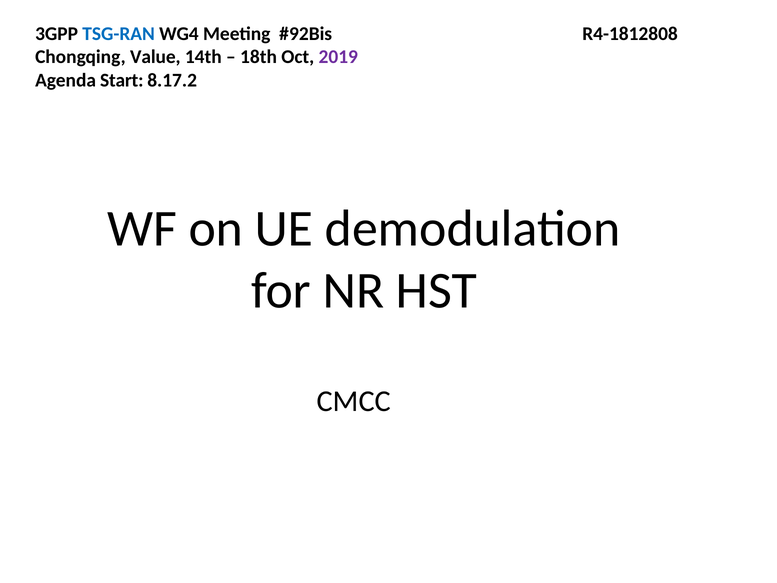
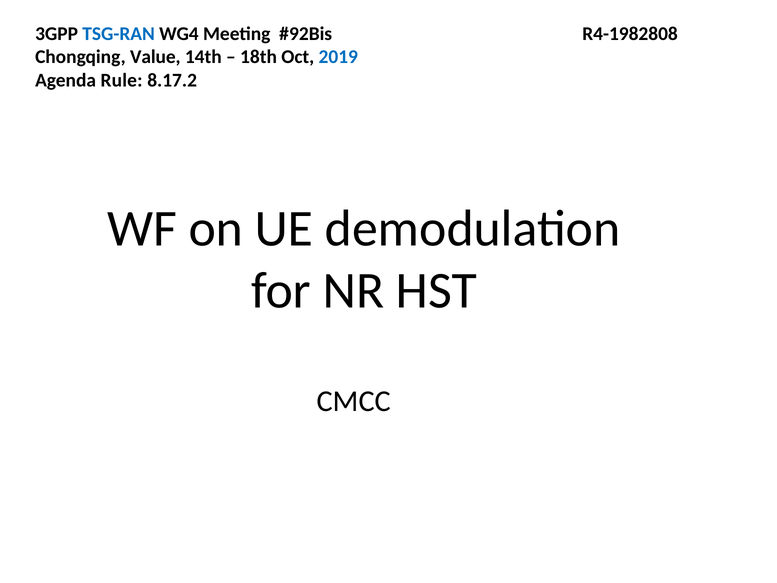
R4-1812808: R4-1812808 -> R4-1982808
2019 colour: purple -> blue
Start: Start -> Rule
